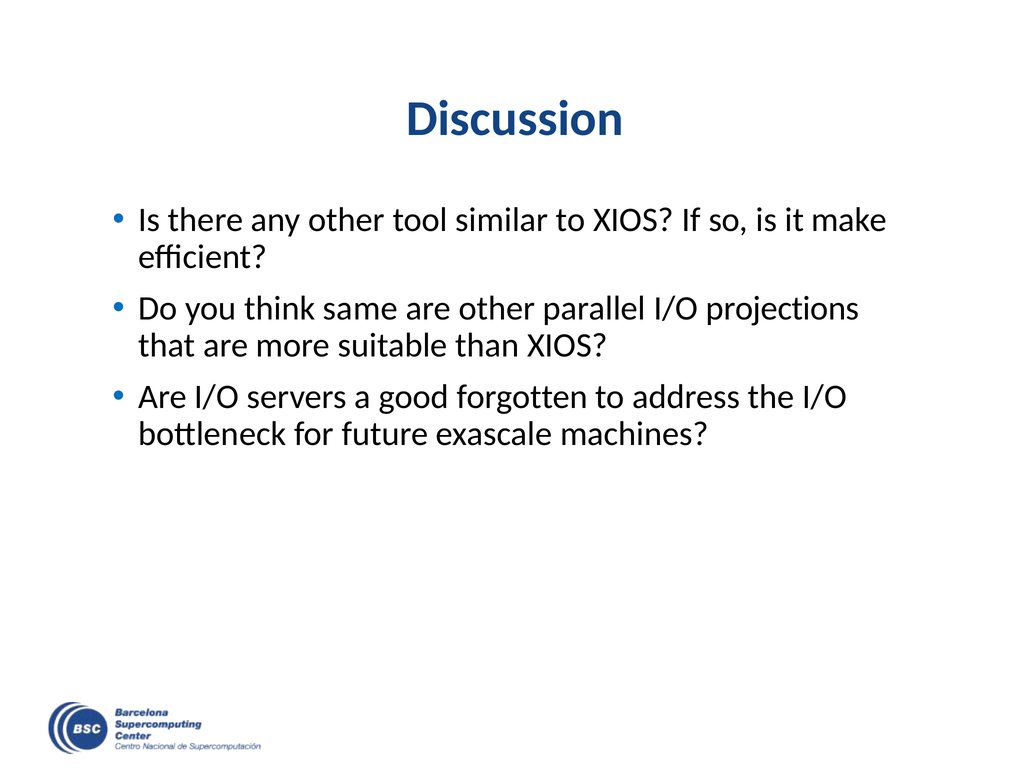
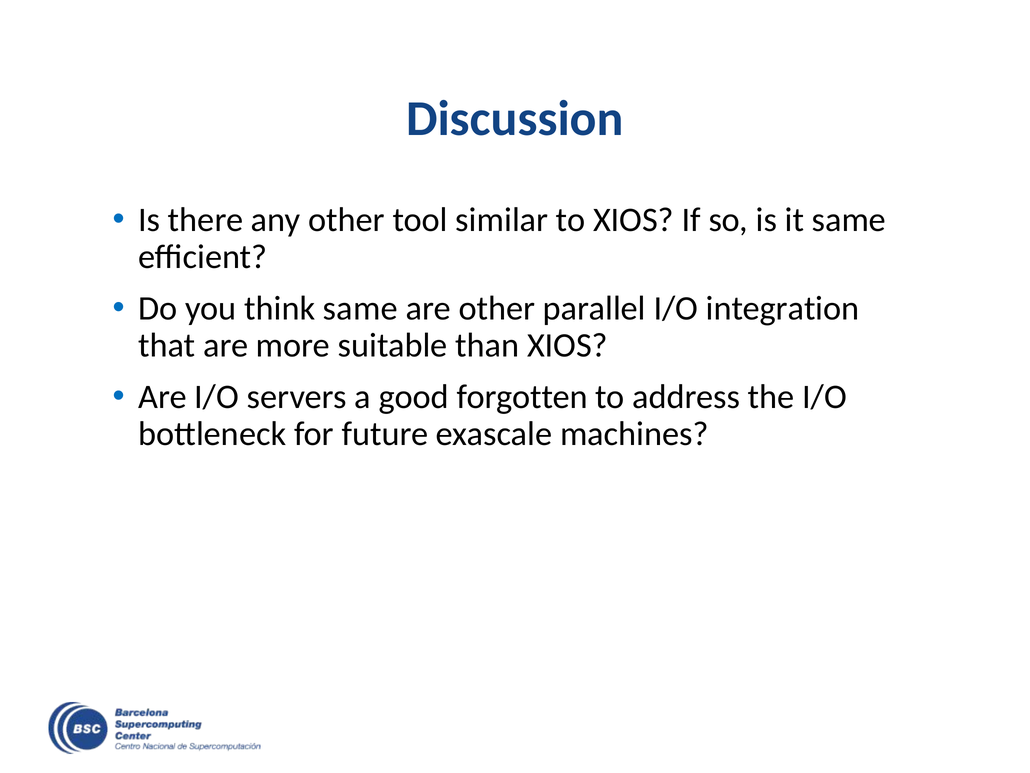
it make: make -> same
projections: projections -> integration
